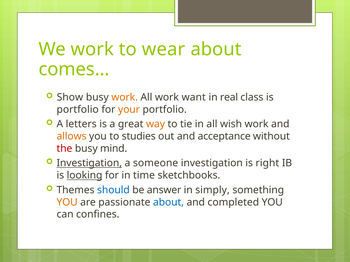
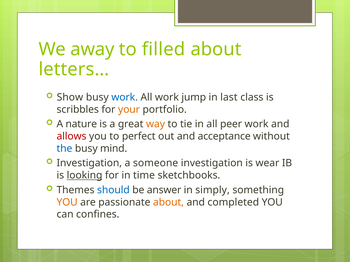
We work: work -> away
wear: wear -> filled
comes…: comes… -> letters…
work at (125, 98) colour: orange -> blue
want: want -> jump
real: real -> last
portfolio at (78, 110): portfolio -> scribbles
letters: letters -> nature
wish: wish -> peer
allows colour: orange -> red
studies: studies -> perfect
the colour: red -> blue
Investigation at (89, 163) underline: present -> none
right: right -> wear
about at (168, 203) colour: blue -> orange
